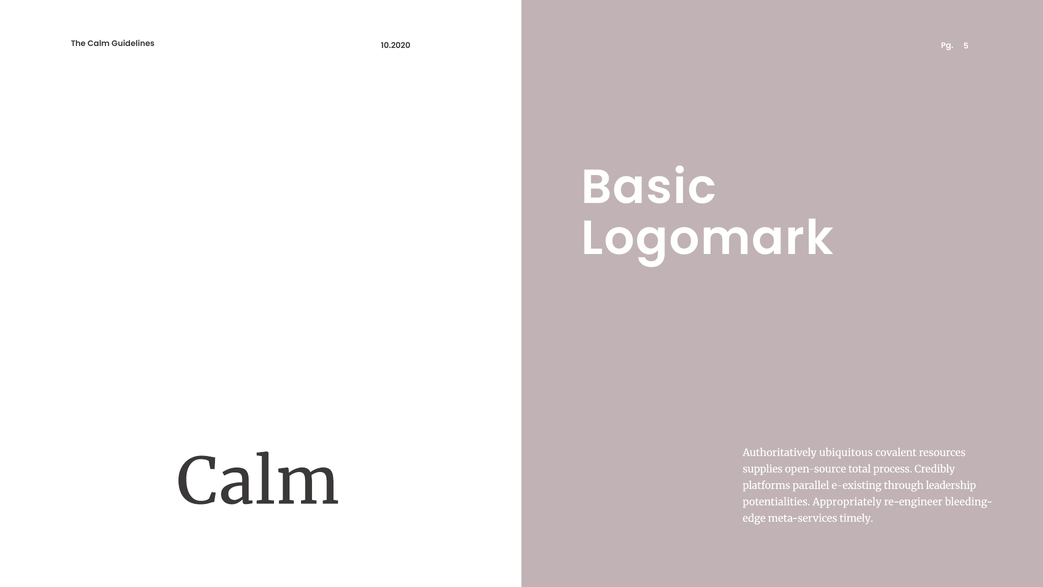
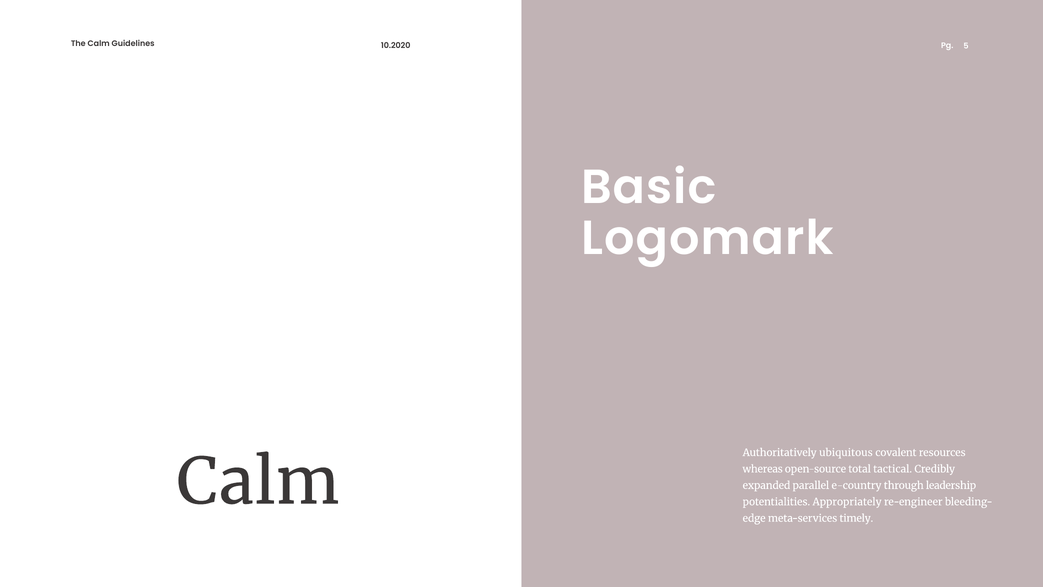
supplies: supplies -> whereas
process: process -> tactical
platforms: platforms -> expanded
e-existing: e-existing -> e-country
